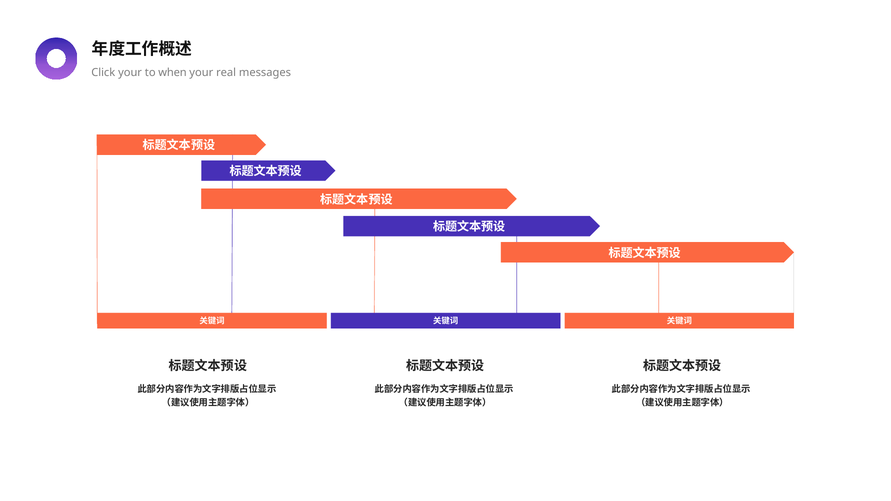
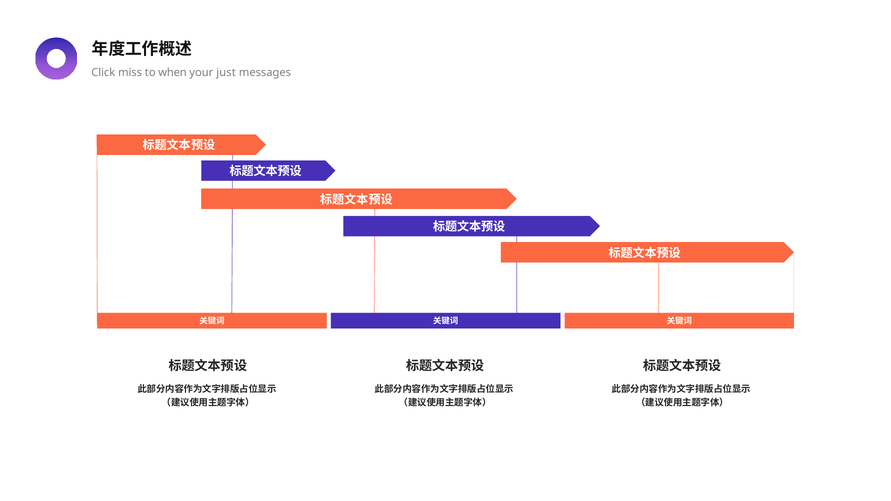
Click your: your -> miss
real: real -> just
